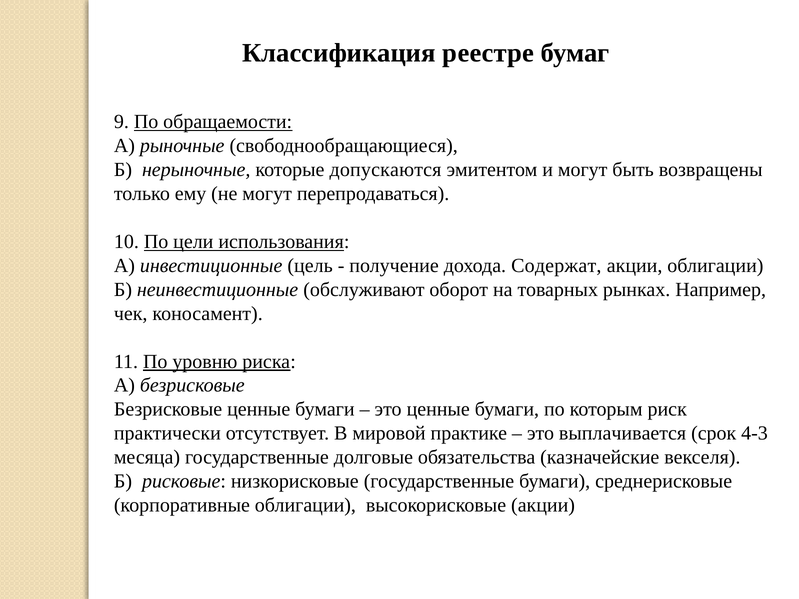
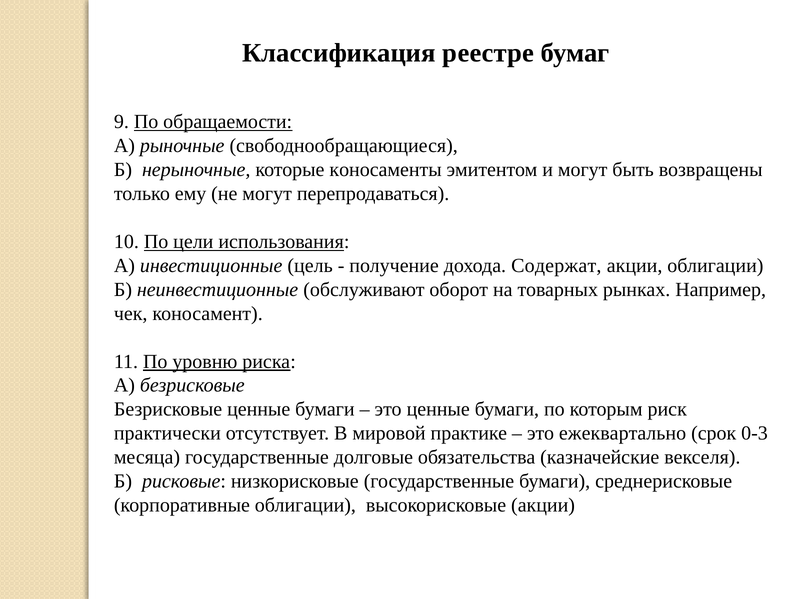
допускаются: допускаются -> коносаменты
выплачивается: выплачивается -> ежеквартально
4-3: 4-3 -> 0-3
